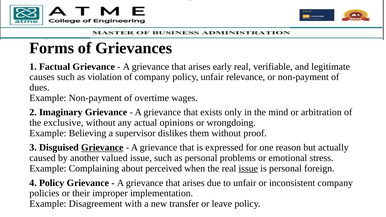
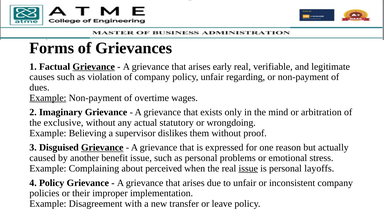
Grievance at (94, 67) underline: none -> present
relevance: relevance -> regarding
Example at (48, 98) underline: none -> present
opinions: opinions -> statutory
valued: valued -> benefit
foreign: foreign -> layoffs
